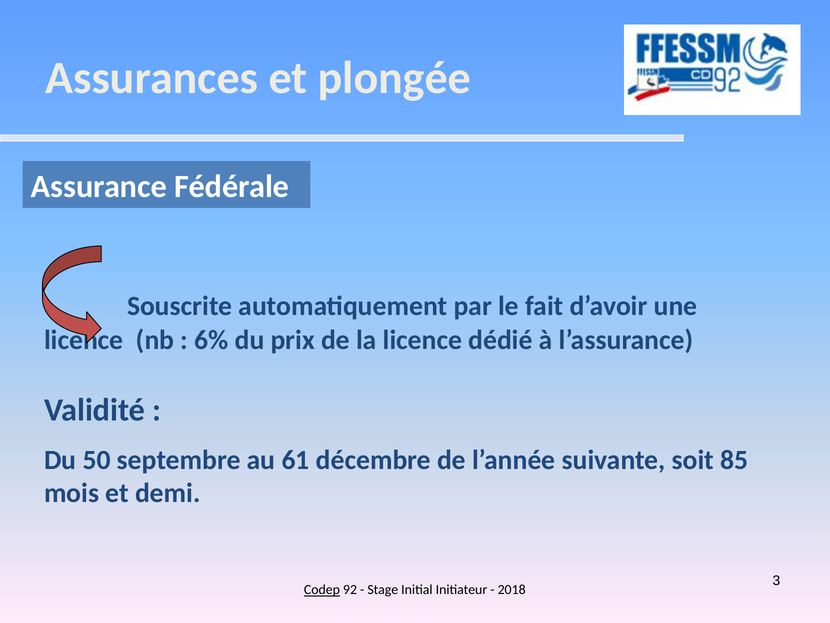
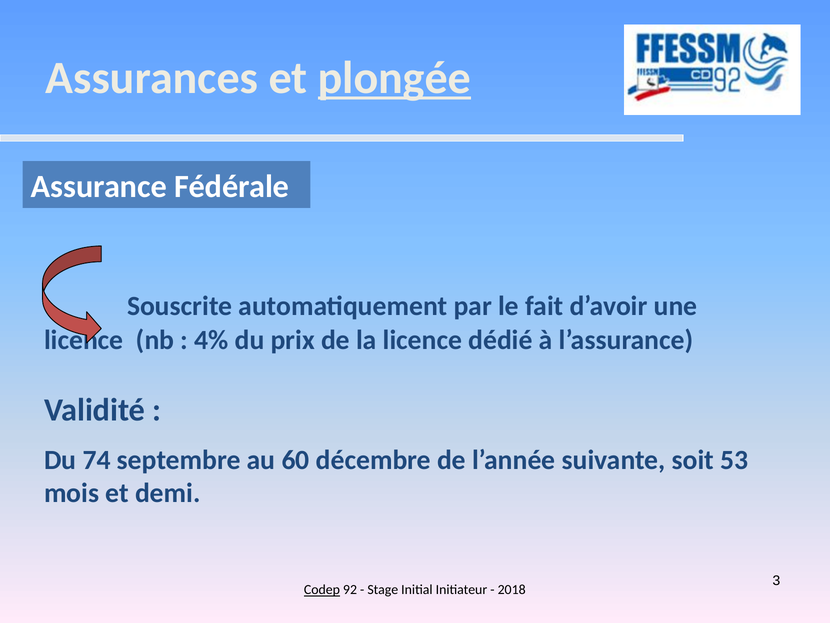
plongée underline: none -> present
6%: 6% -> 4%
50: 50 -> 74
61: 61 -> 60
85: 85 -> 53
